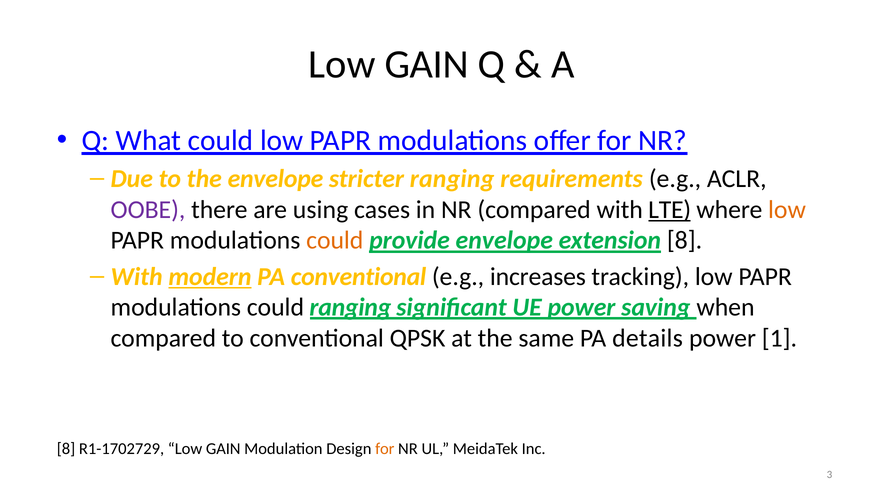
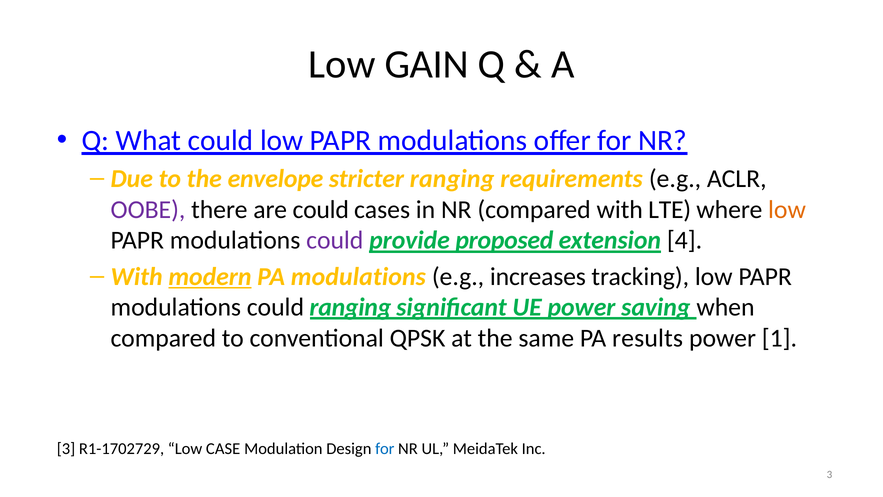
are using: using -> could
LTE underline: present -> none
could at (335, 240) colour: orange -> purple
provide envelope: envelope -> proposed
extension 8: 8 -> 4
PA conventional: conventional -> modulations
details: details -> results
8 at (66, 448): 8 -> 3
R1-1702729 Low GAIN: GAIN -> CASE
for at (385, 448) colour: orange -> blue
